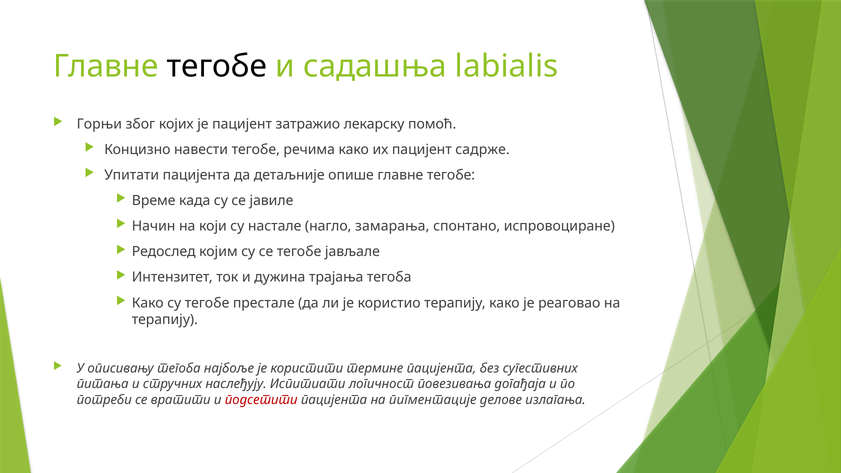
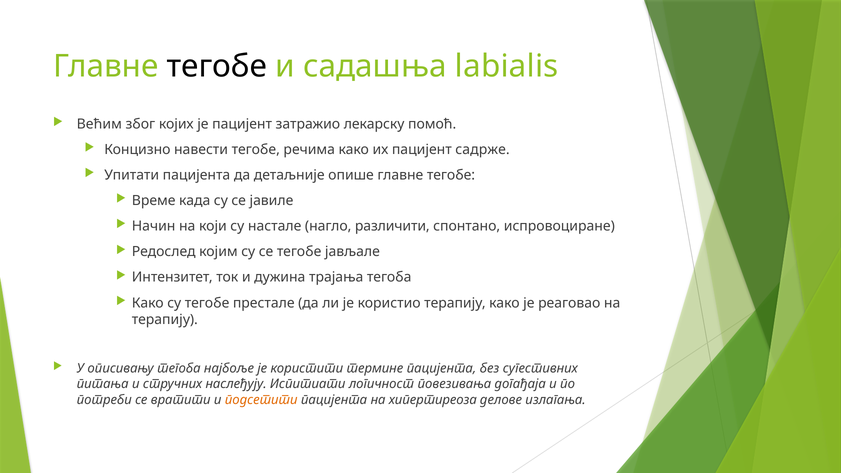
Горњи: Горњи -> Већим
замарања: замарања -> различити
подсетити colour: red -> orange
пигментације: пигментације -> хипертиреоза
